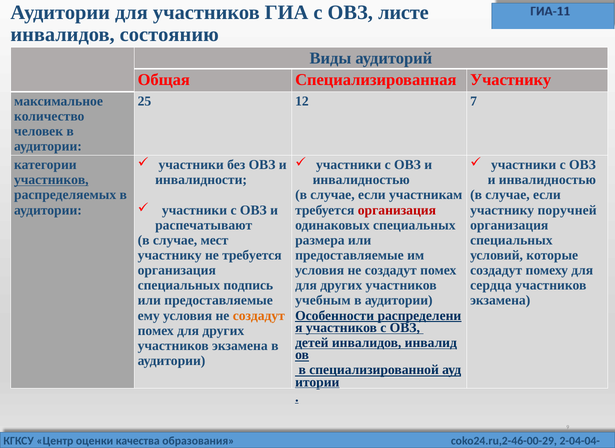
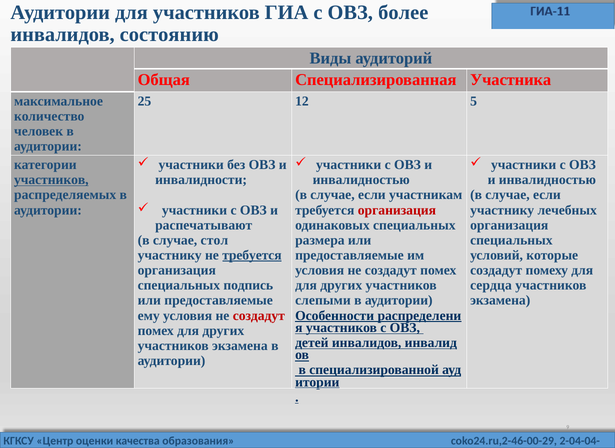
листе: листе -> более
Специализированная Участнику: Участнику -> Участника
7: 7 -> 5
поручней: поручней -> лечебных
мест: мест -> стол
требуется at (252, 255) underline: none -> present
учебным: учебным -> слепыми
создадут at (259, 315) colour: orange -> red
